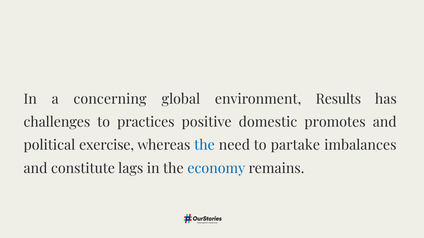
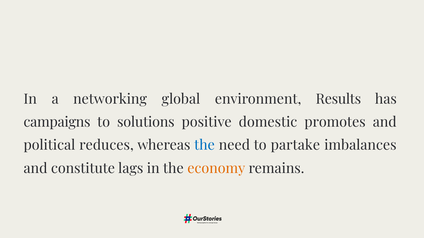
concerning: concerning -> networking
challenges: challenges -> campaigns
practices: practices -> solutions
exercise: exercise -> reduces
economy colour: blue -> orange
